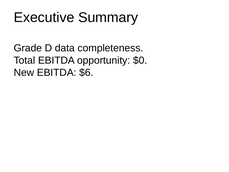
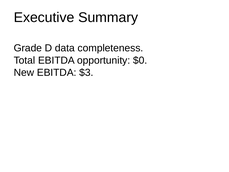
$6: $6 -> $3
